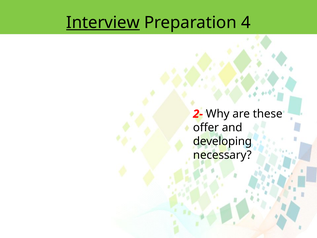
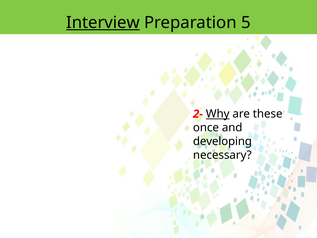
4: 4 -> 5
Why underline: none -> present
offer: offer -> once
